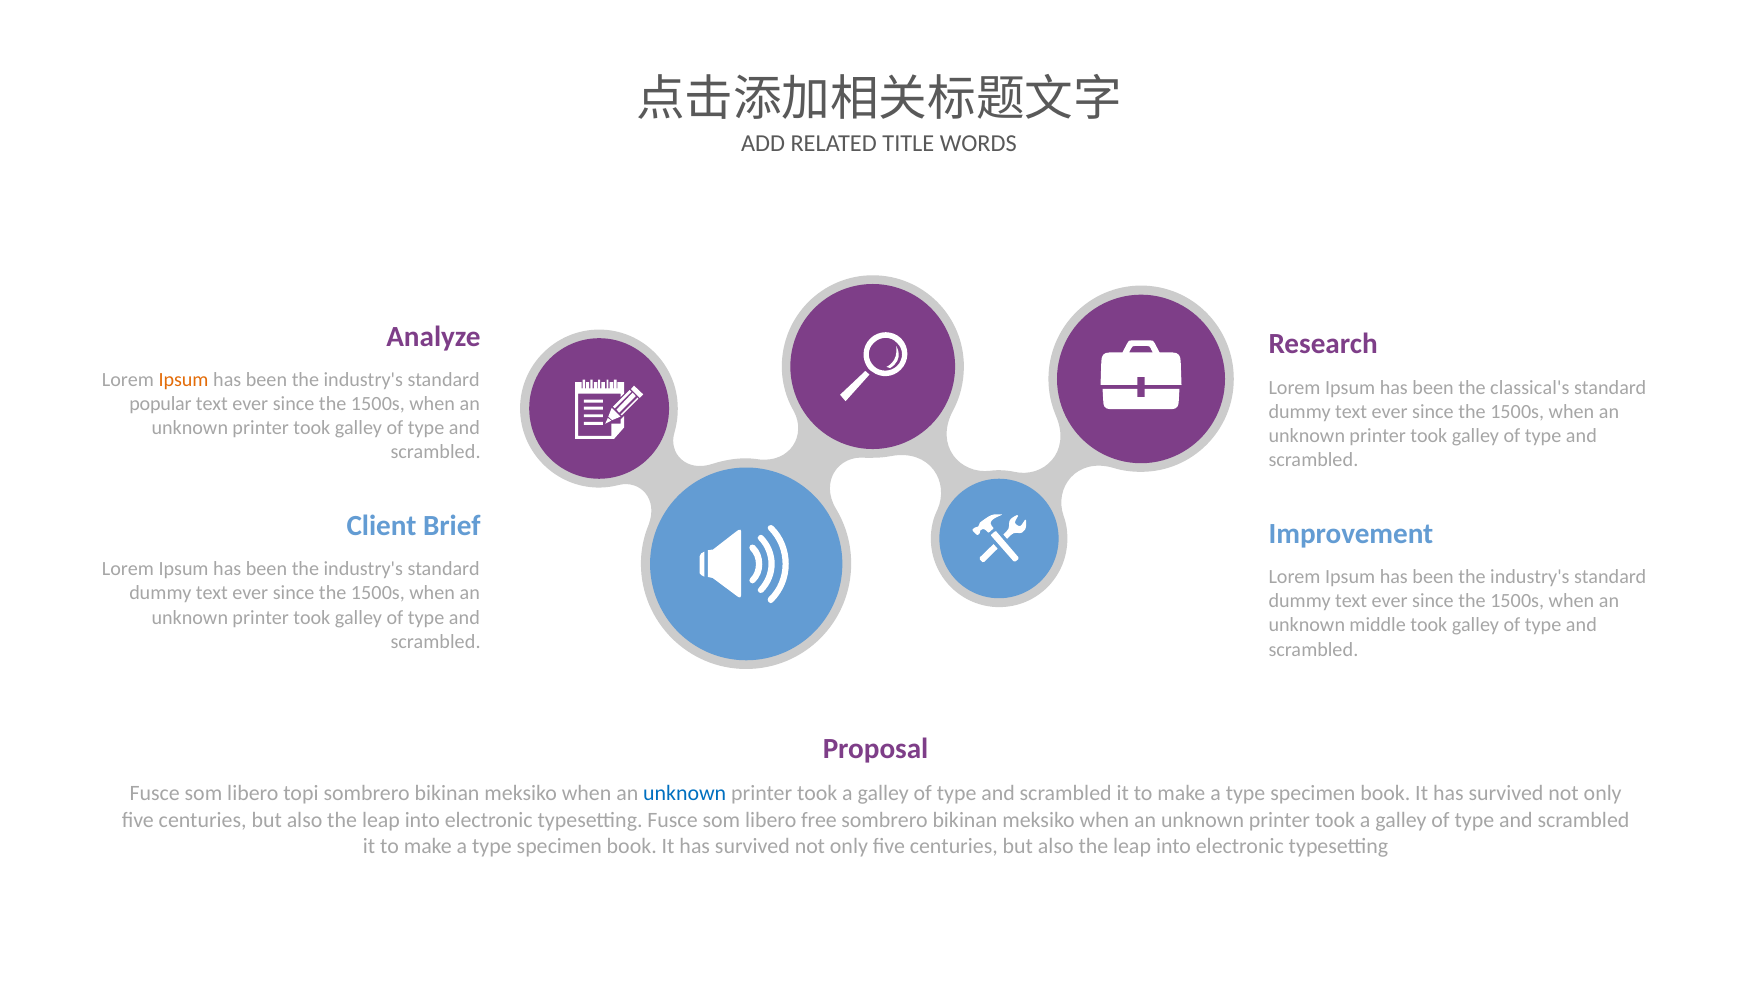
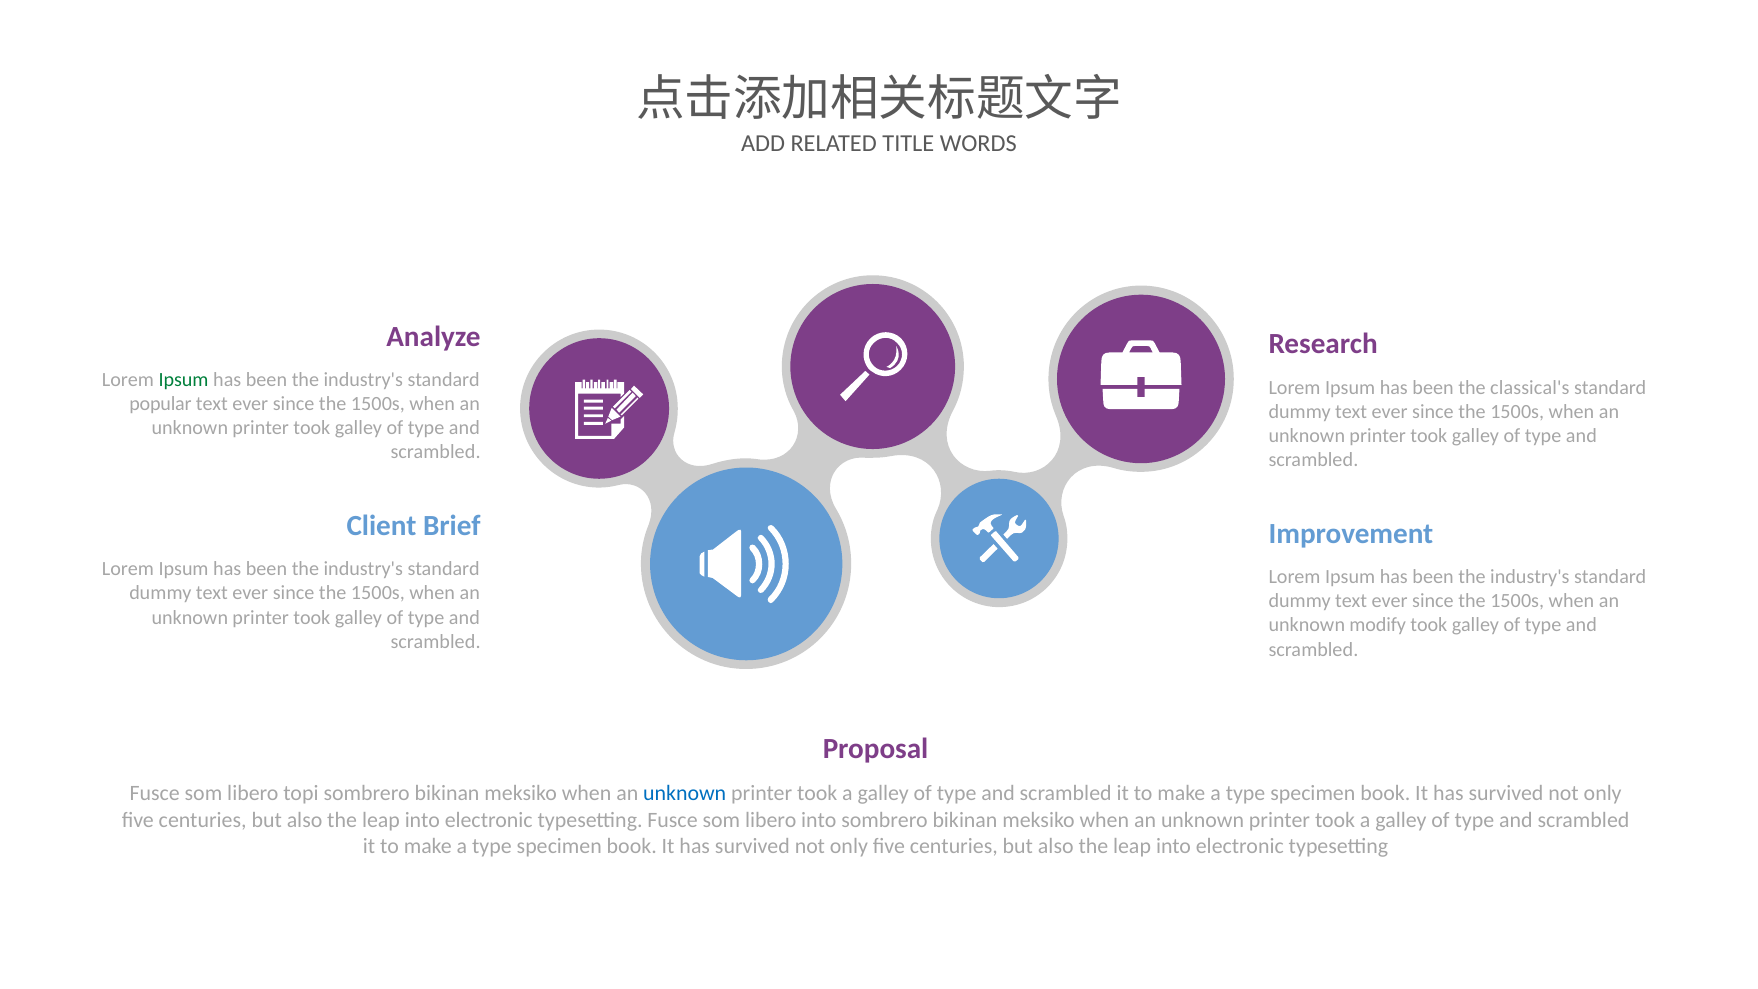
Ipsum at (184, 380) colour: orange -> green
middle: middle -> modify
libero free: free -> into
